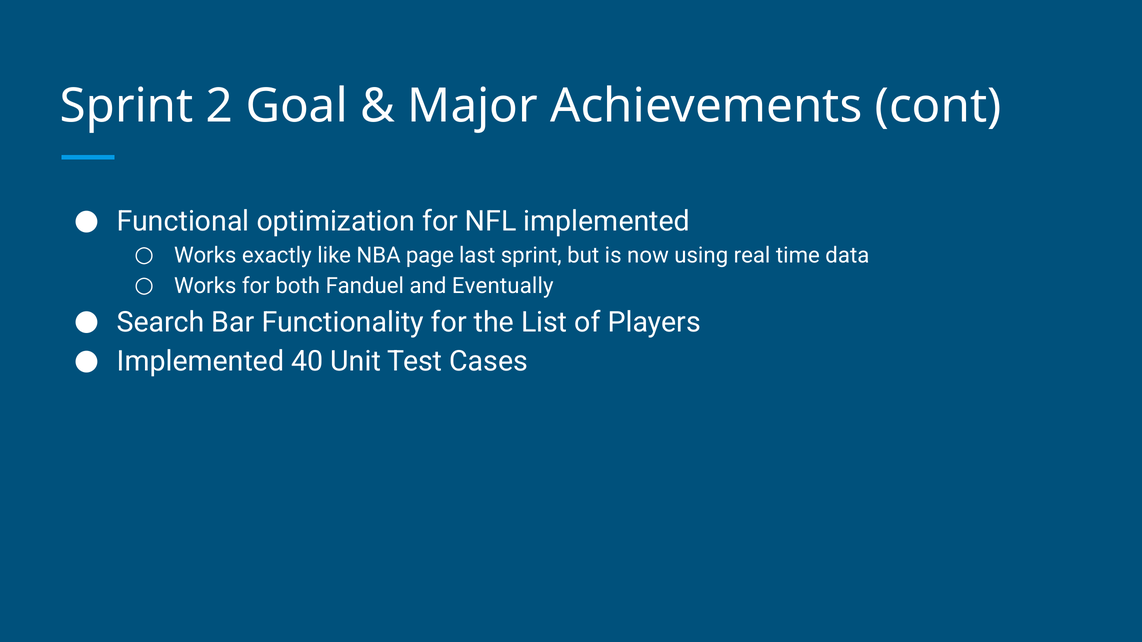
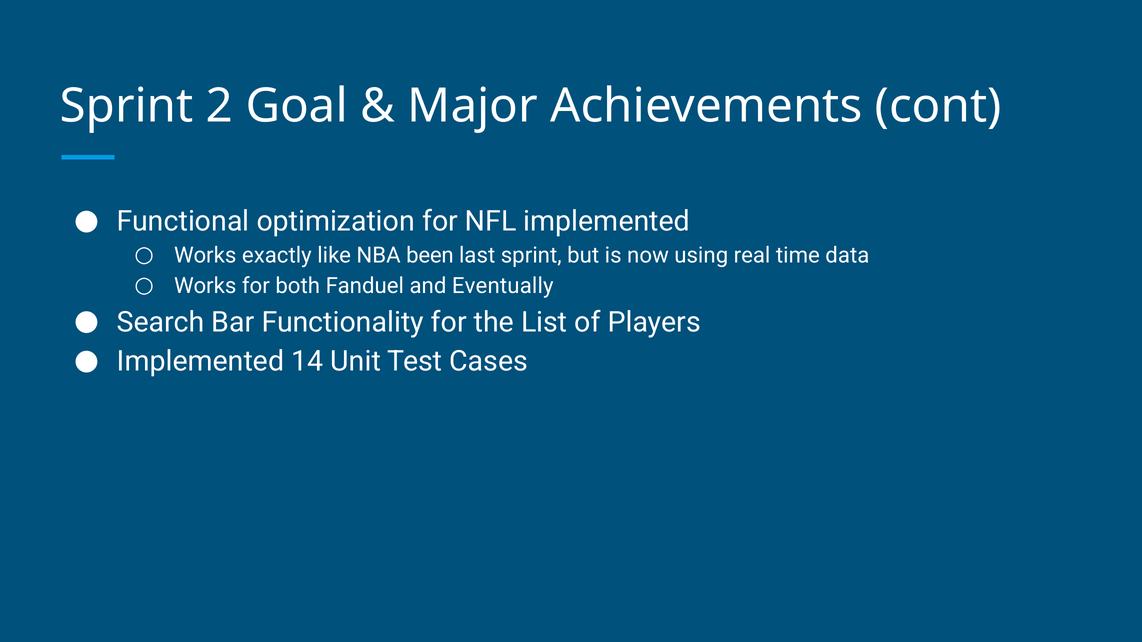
page: page -> been
40: 40 -> 14
